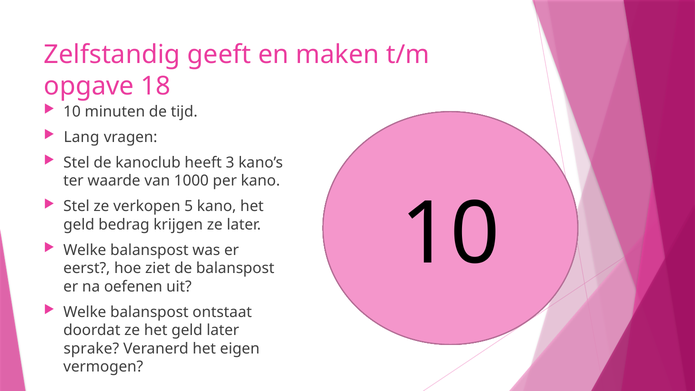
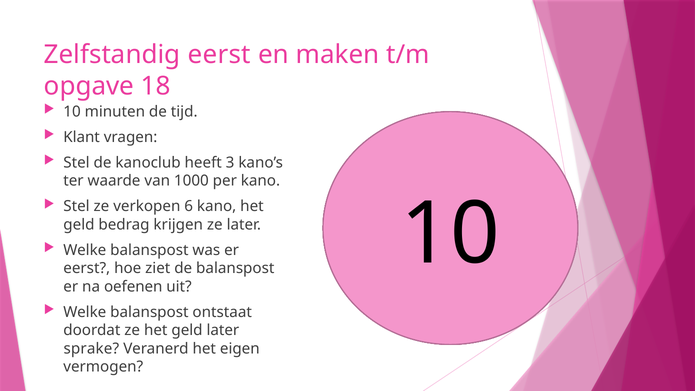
Zelfstandig geeft: geeft -> eerst
Lang: Lang -> Klant
5: 5 -> 6
